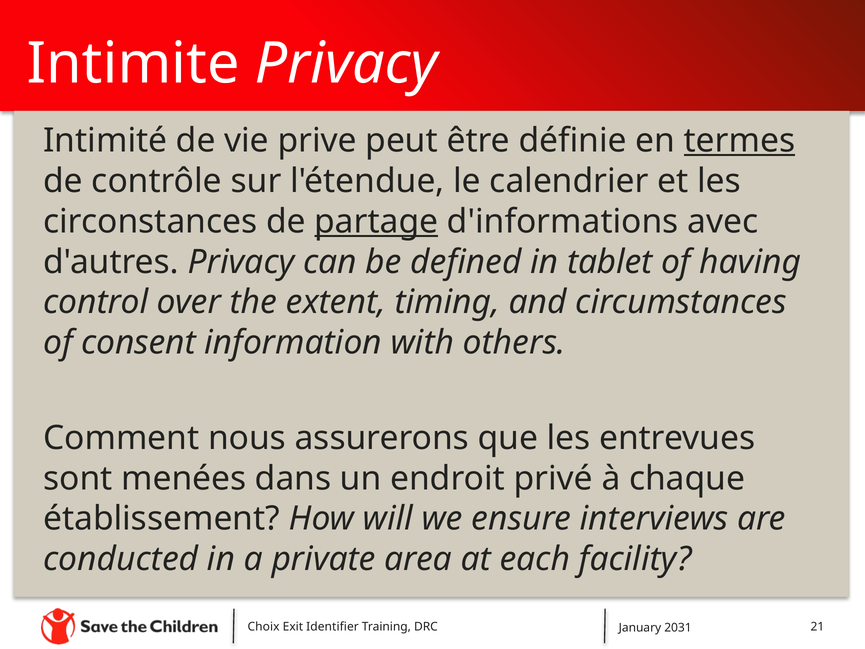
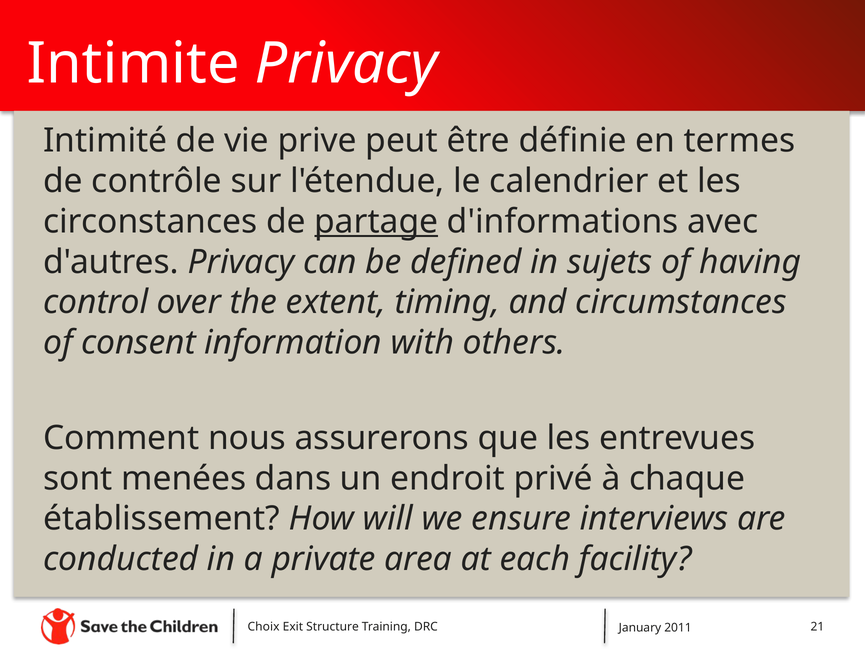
termes underline: present -> none
tablet: tablet -> sujets
Identifier: Identifier -> Structure
2031: 2031 -> 2011
